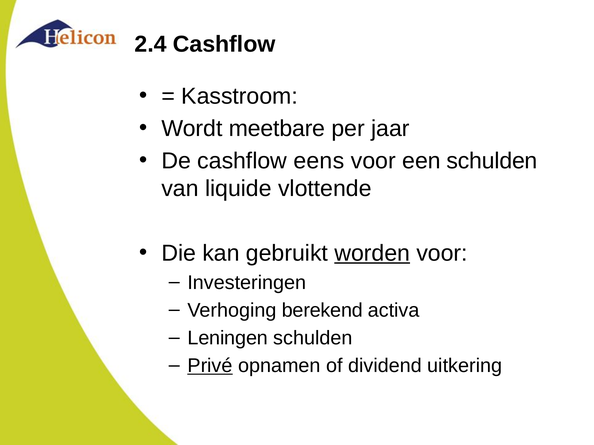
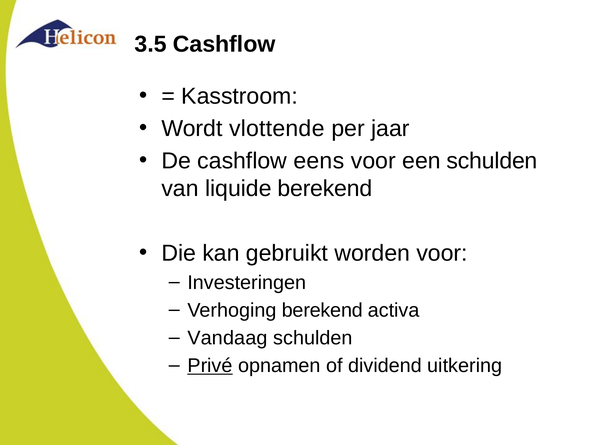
2.4: 2.4 -> 3.5
meetbare: meetbare -> vlottende
liquide vlottende: vlottende -> berekend
worden underline: present -> none
Leningen: Leningen -> Vandaag
